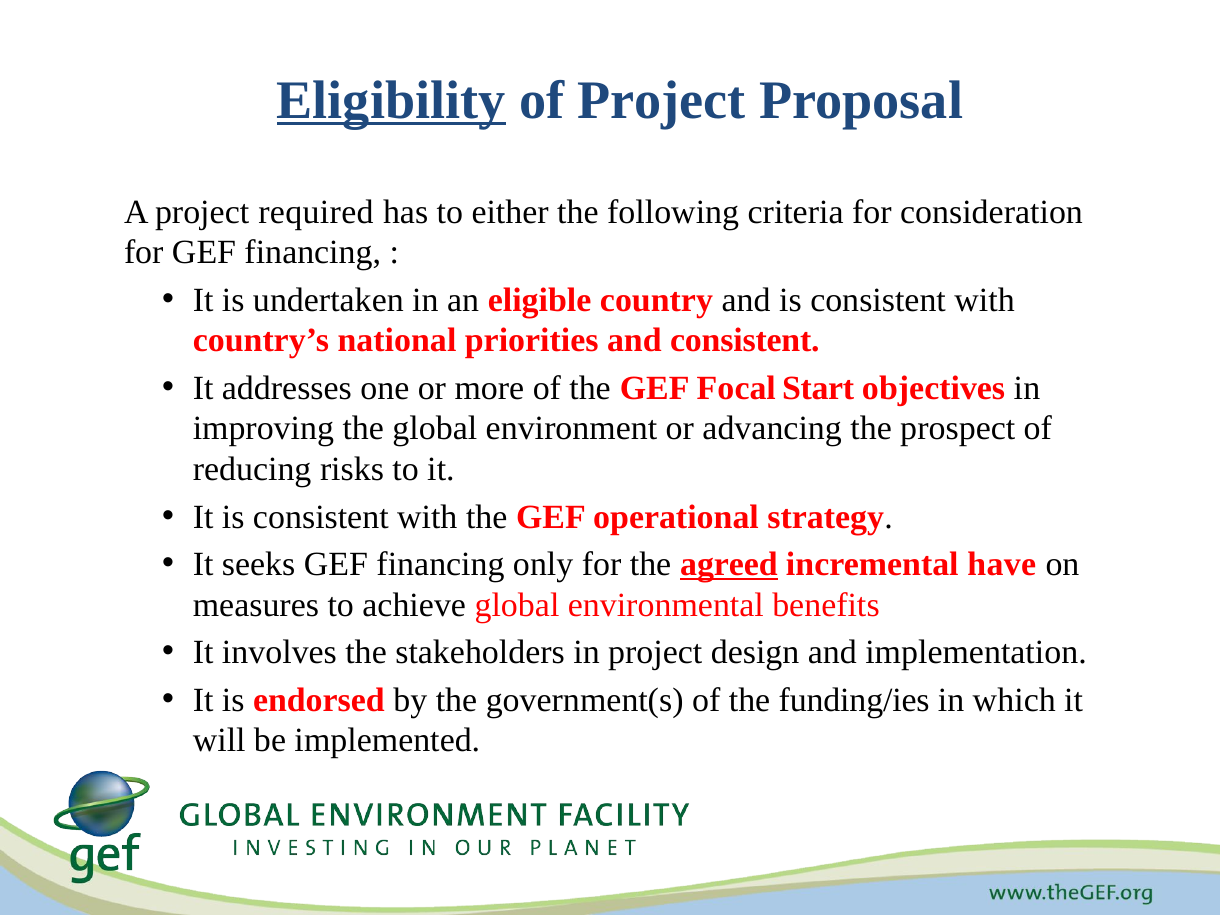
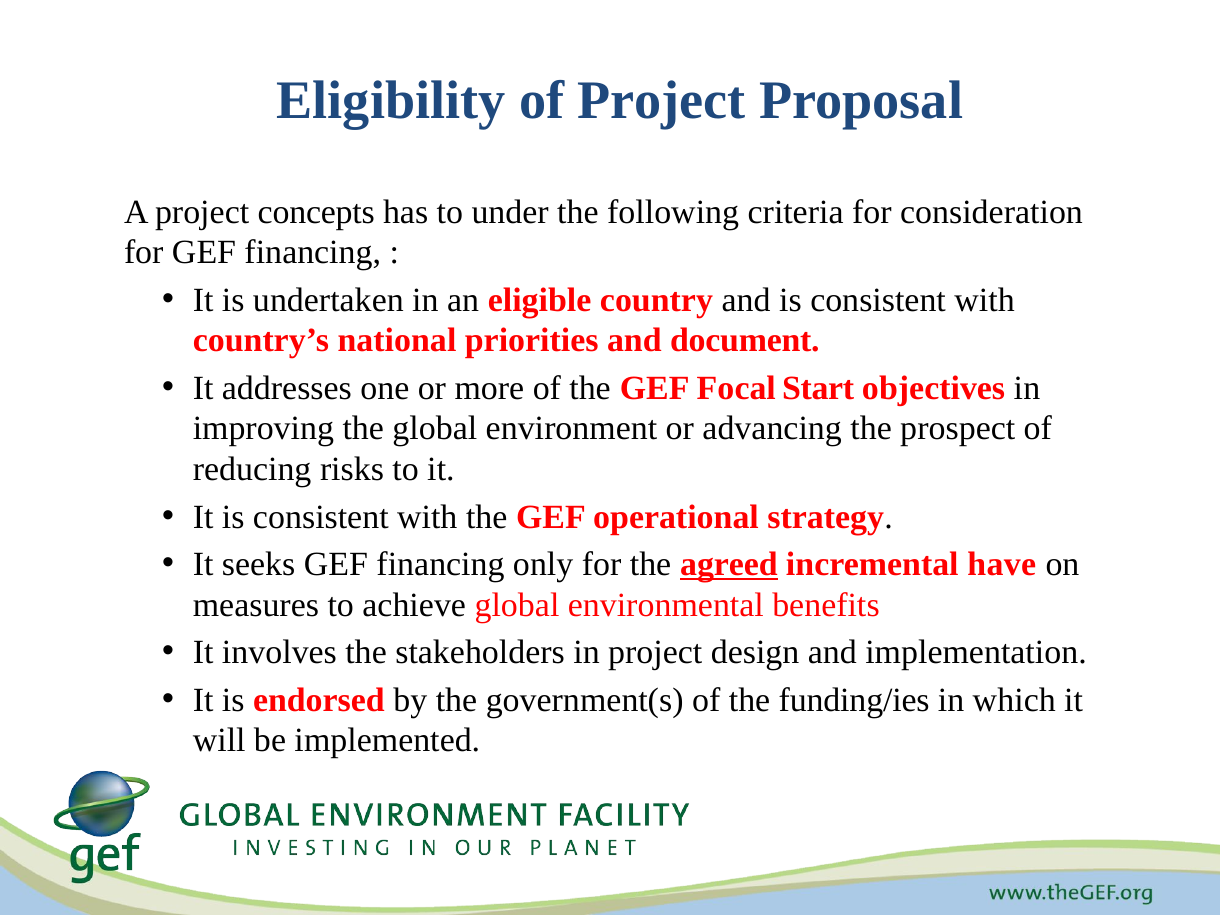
Eligibility underline: present -> none
required: required -> concepts
either: either -> under
and consistent: consistent -> document
